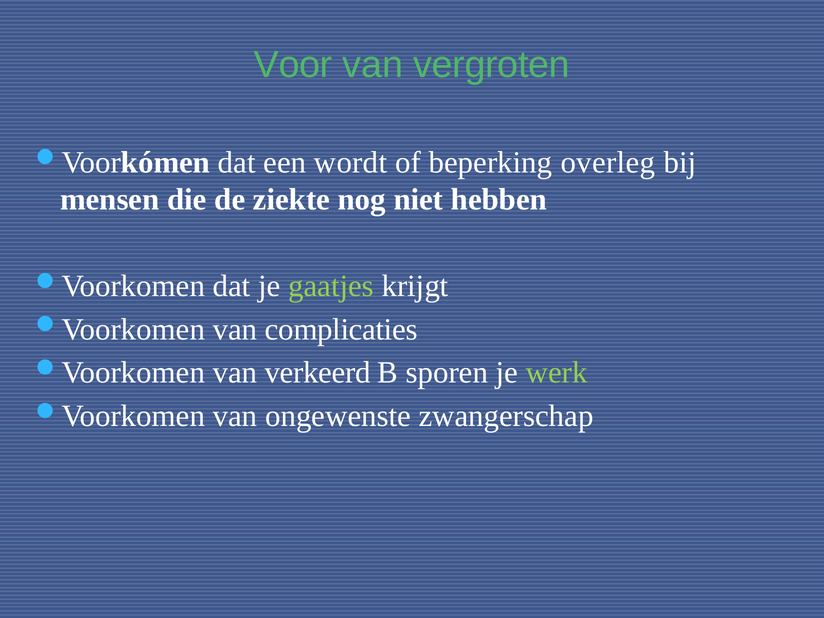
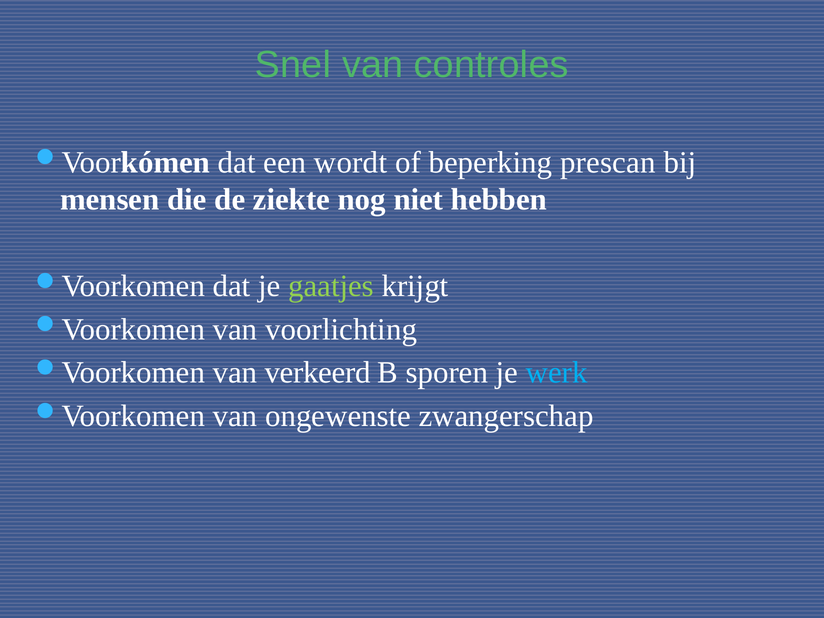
Voor: Voor -> Snel
vergroten: vergroten -> controles
overleg: overleg -> prescan
complicaties: complicaties -> voorlichting
werk colour: light green -> light blue
